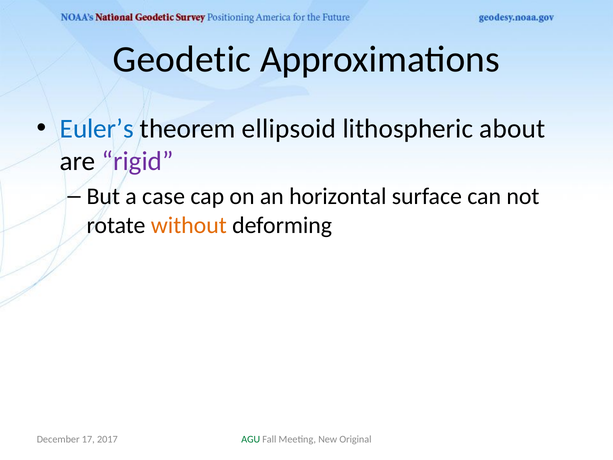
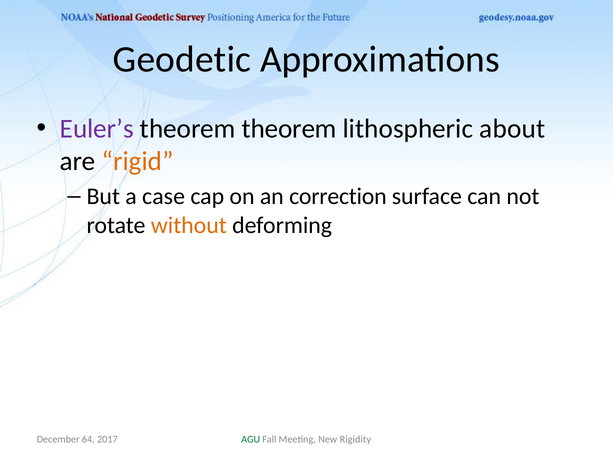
Euler’s colour: blue -> purple
theorem ellipsoid: ellipsoid -> theorem
rigid colour: purple -> orange
horizontal: horizontal -> correction
17: 17 -> 64
Original: Original -> Rigidity
